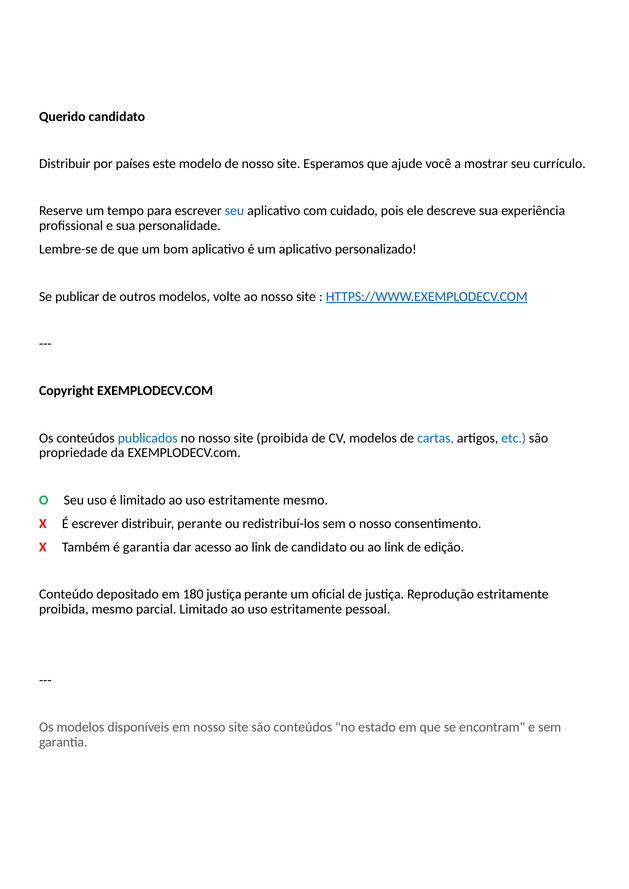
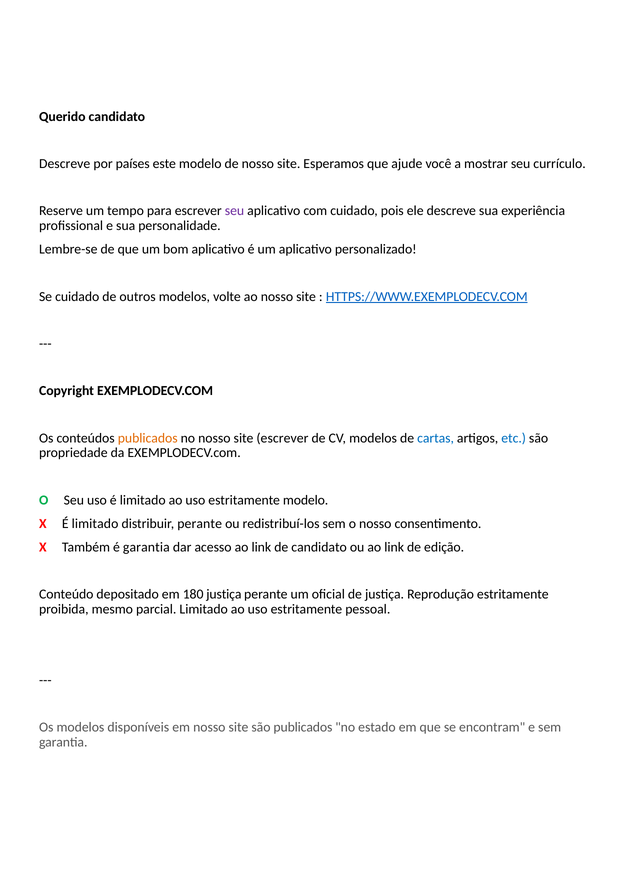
Distribuir at (65, 164): Distribuir -> Descreve
seu at (235, 211) colour: blue -> purple
Se publicar: publicar -> cuidado
publicados at (148, 438) colour: blue -> orange
site proibida: proibida -> escrever
estritamente mesmo: mesmo -> modelo
X É escrever: escrever -> limitado
são conteúdos: conteúdos -> publicados
